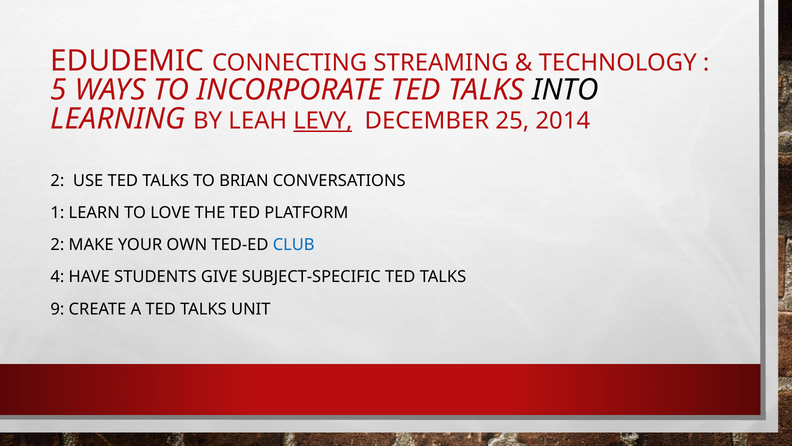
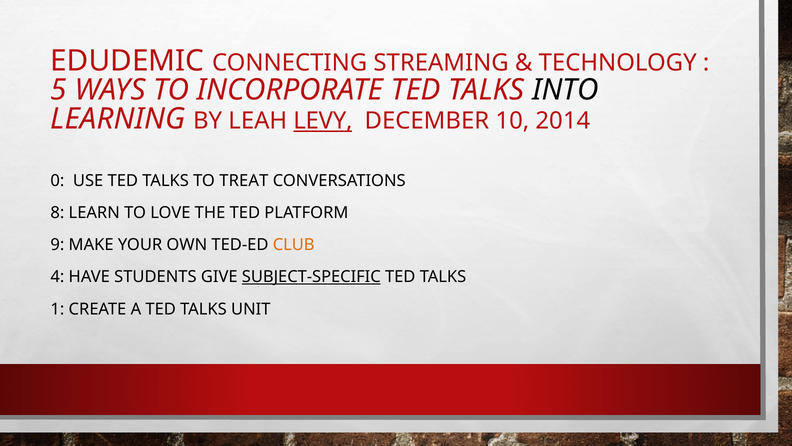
25: 25 -> 10
2 at (57, 181): 2 -> 0
BRIAN: BRIAN -> TREAT
1: 1 -> 8
2 at (57, 245): 2 -> 9
CLUB colour: blue -> orange
SUBJECT-SPECIFIC underline: none -> present
9: 9 -> 1
